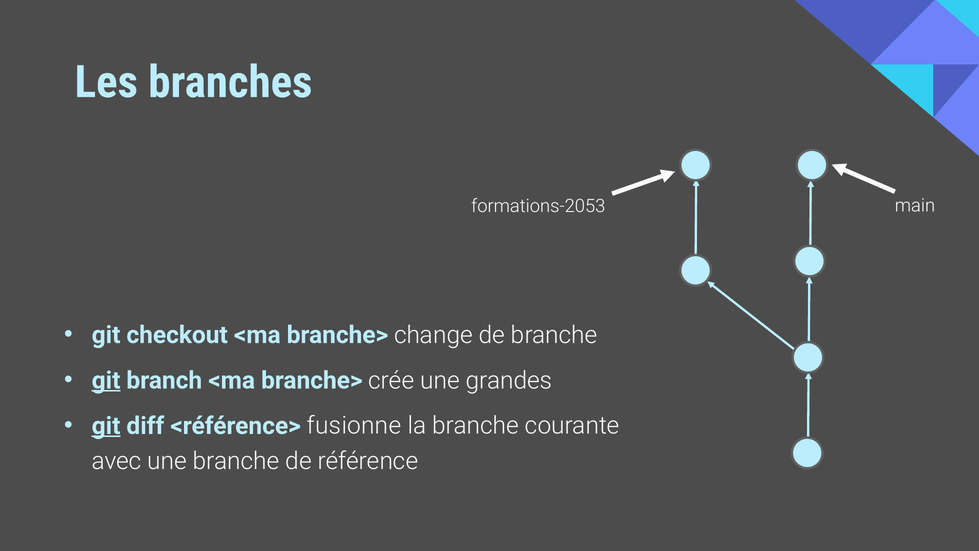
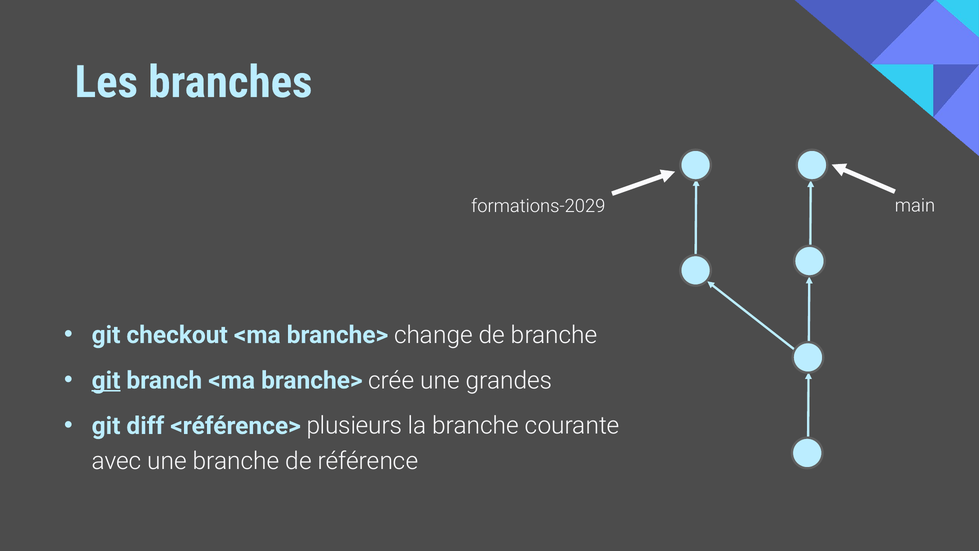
formations-2053: formations-2053 -> formations-2029
git at (106, 426) underline: present -> none
fusionne: fusionne -> plusieurs
